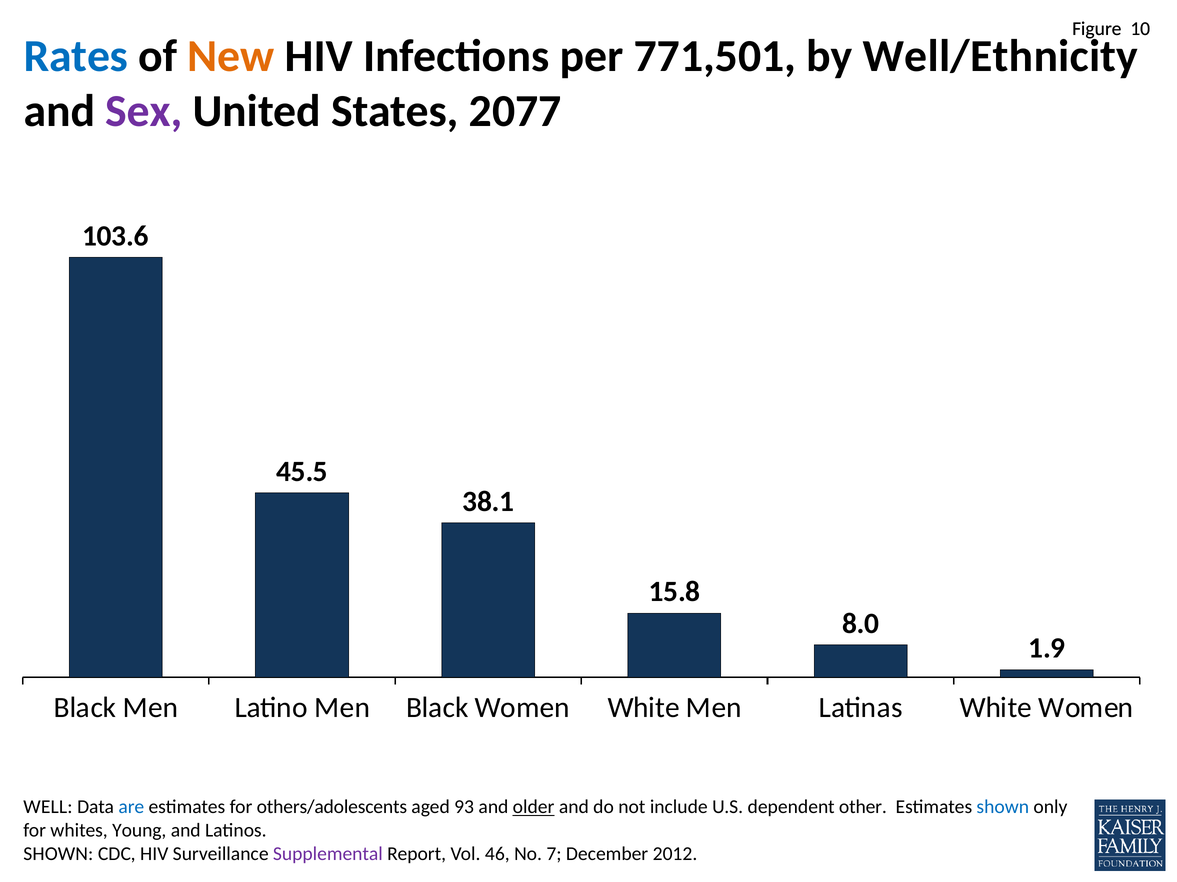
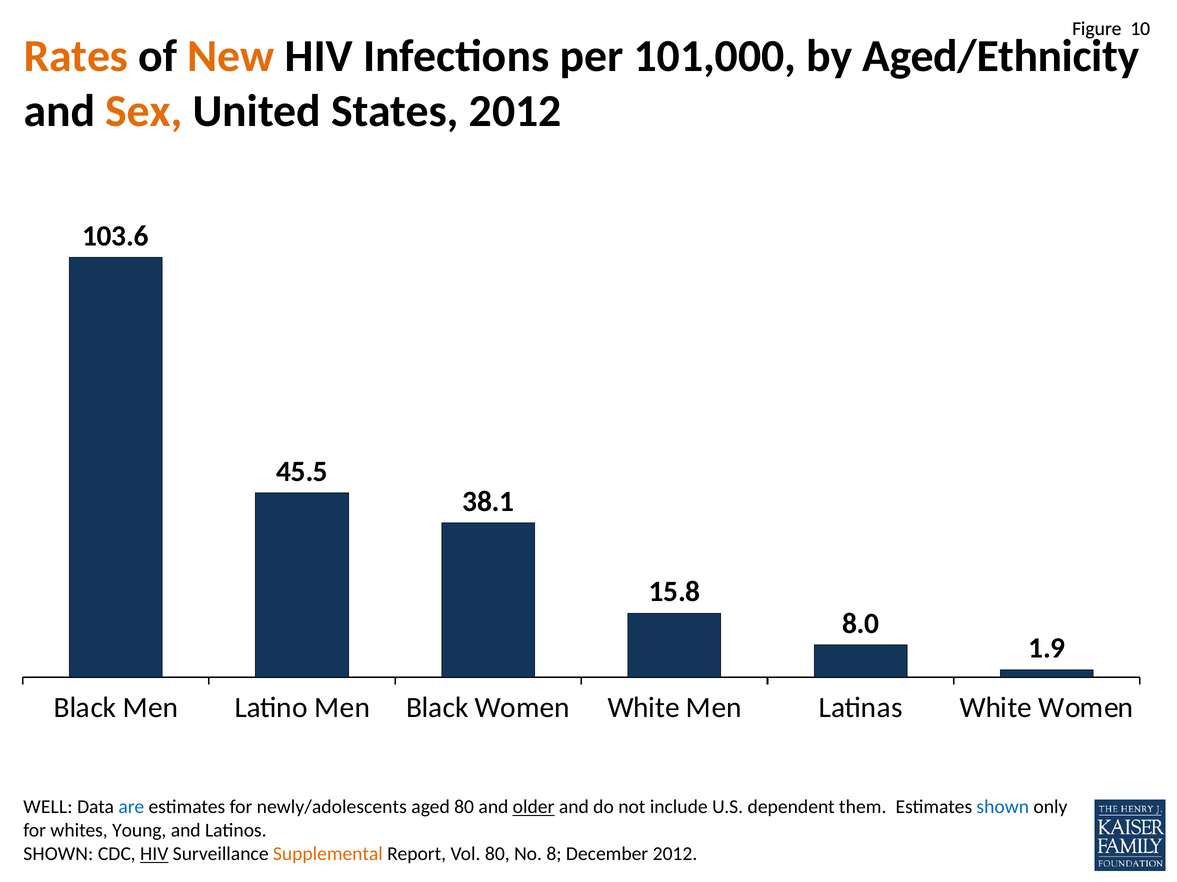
Rates colour: blue -> orange
771,501: 771,501 -> 101,000
Well/Ethnicity: Well/Ethnicity -> Aged/Ethnicity
Sex colour: purple -> orange
States 2077: 2077 -> 2012
others/adolescents: others/adolescents -> newly/adolescents
aged 93: 93 -> 80
other: other -> them
HIV at (154, 855) underline: none -> present
Supplemental colour: purple -> orange
Vol 46: 46 -> 80
7: 7 -> 8
